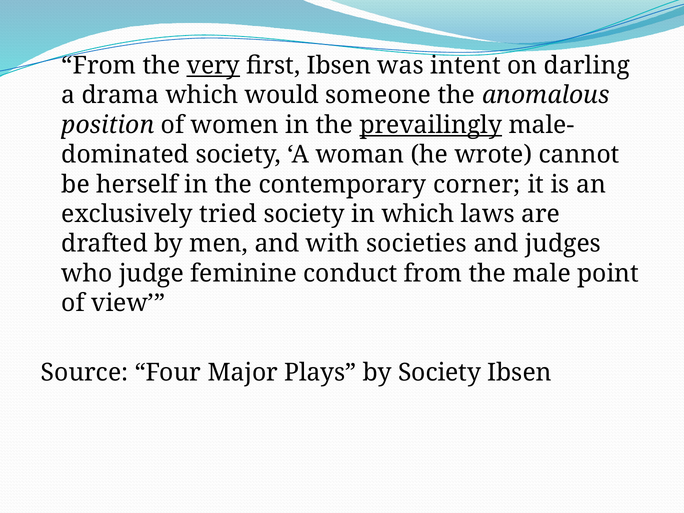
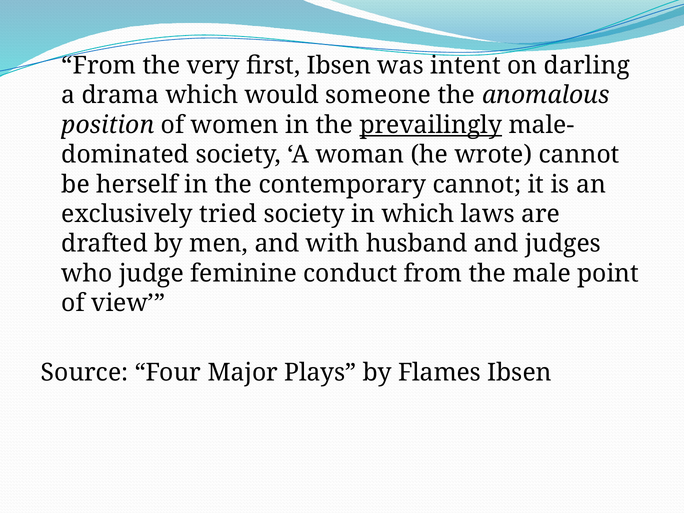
very underline: present -> none
contemporary corner: corner -> cannot
societies: societies -> husband
by Society: Society -> Flames
